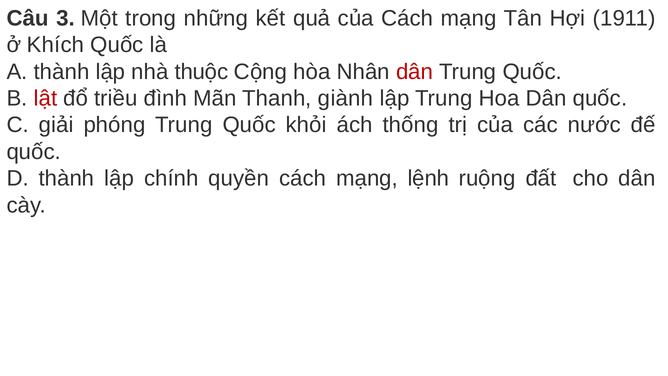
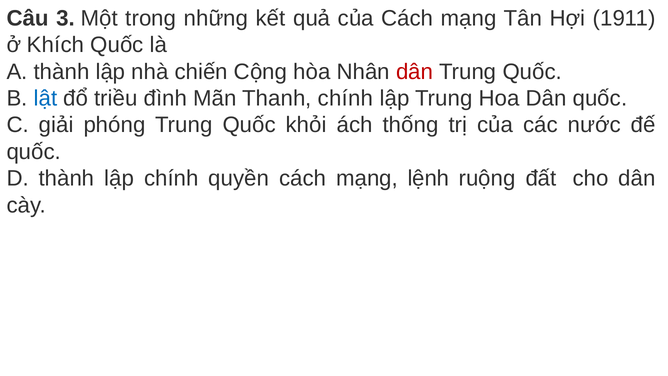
thuộc: thuộc -> chiến
lật colour: red -> blue
Thanh giành: giành -> chính
